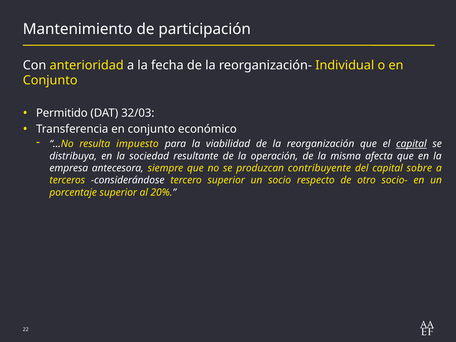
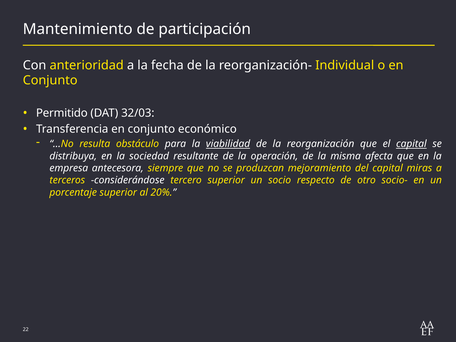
impuesto: impuesto -> obstáculo
viabilidad underline: none -> present
contribuyente: contribuyente -> mejoramiento
sobre: sobre -> miras
